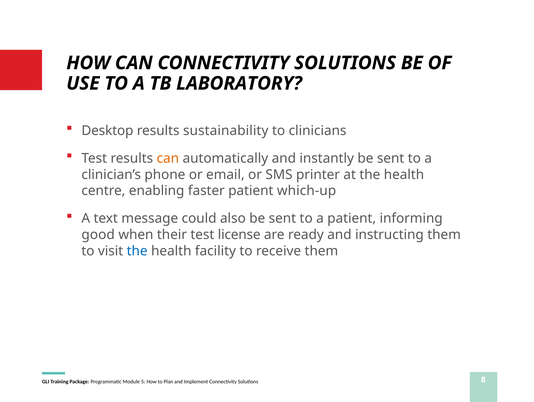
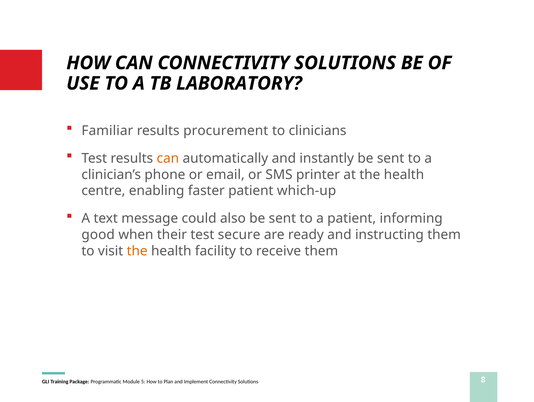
Desktop: Desktop -> Familiar
sustainability: sustainability -> procurement
license: license -> secure
the at (137, 251) colour: blue -> orange
